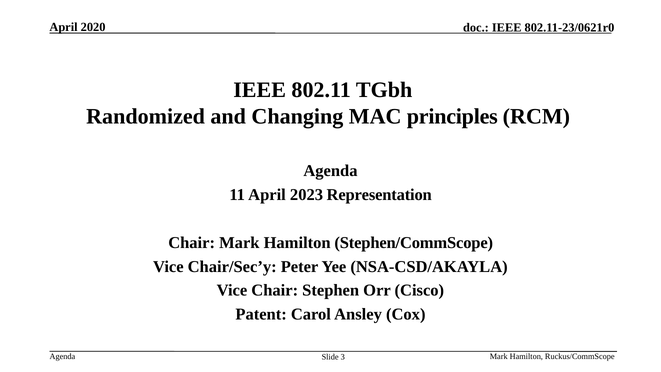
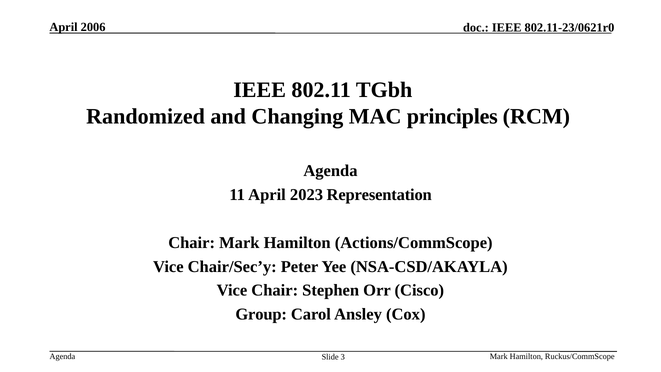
2020: 2020 -> 2006
Stephen/CommScope: Stephen/CommScope -> Actions/CommScope
Patent: Patent -> Group
